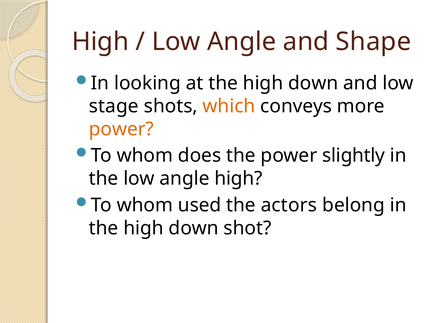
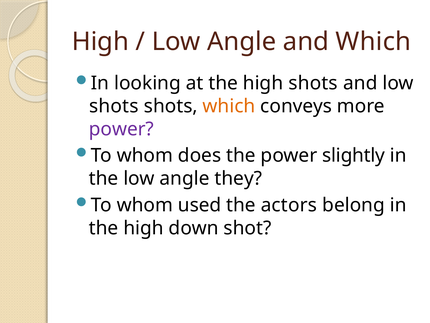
and Shape: Shape -> Which
at the high down: down -> shots
stage at (114, 106): stage -> shots
power at (121, 129) colour: orange -> purple
angle high: high -> they
